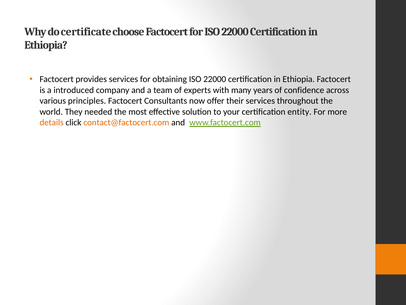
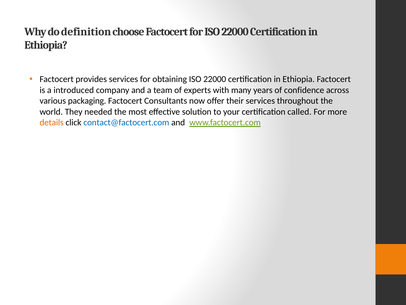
certificate: certificate -> definition
principles: principles -> packaging
entity: entity -> called
contact@factocert.com colour: orange -> blue
